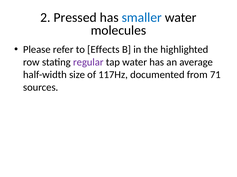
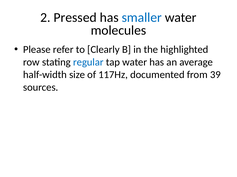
Effects: Effects -> Clearly
regular colour: purple -> blue
71: 71 -> 39
